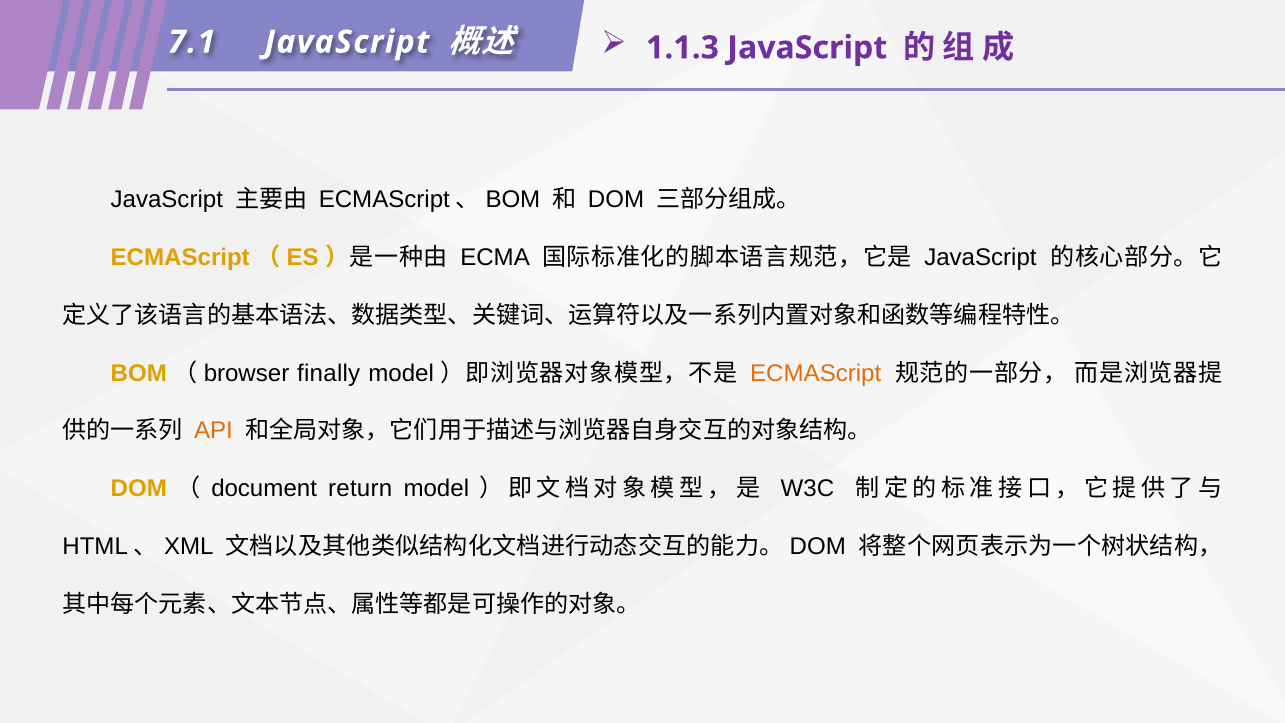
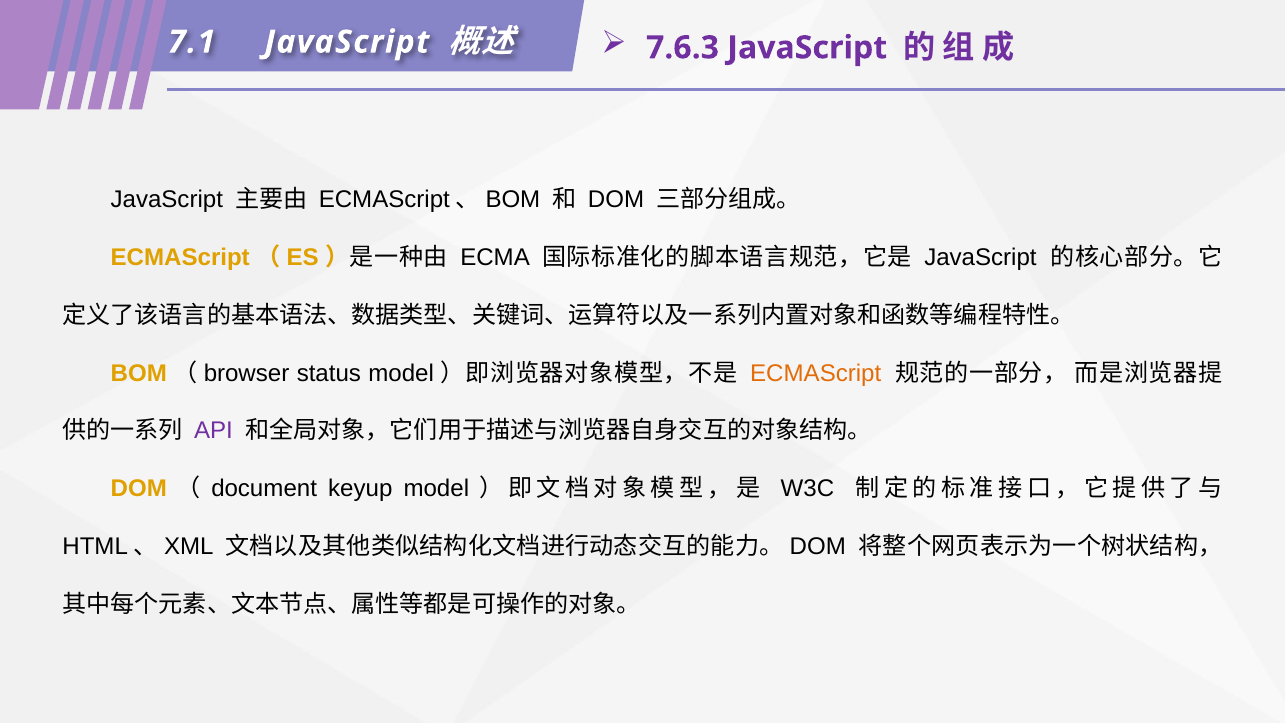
1.1.3: 1.1.3 -> 7.6.3
finally: finally -> status
API colour: orange -> purple
return: return -> keyup
